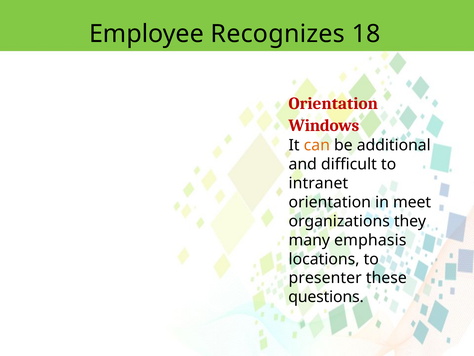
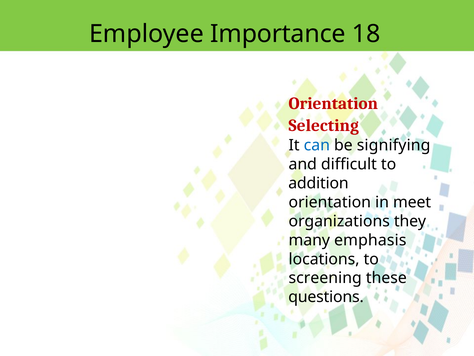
Recognizes: Recognizes -> Importance
Windows: Windows -> Selecting
can colour: orange -> blue
additional: additional -> signifying
intranet: intranet -> addition
presenter: presenter -> screening
